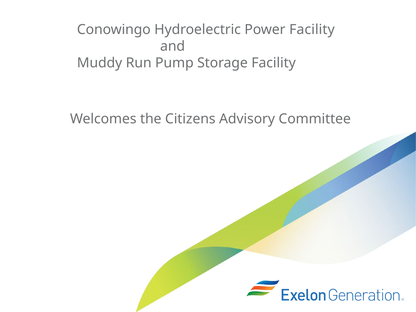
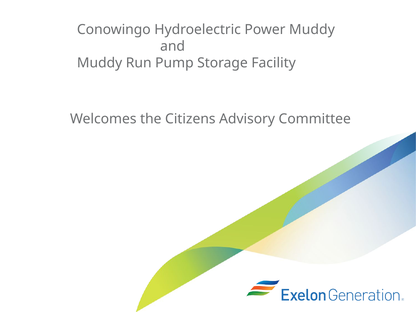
Power Facility: Facility -> Muddy
